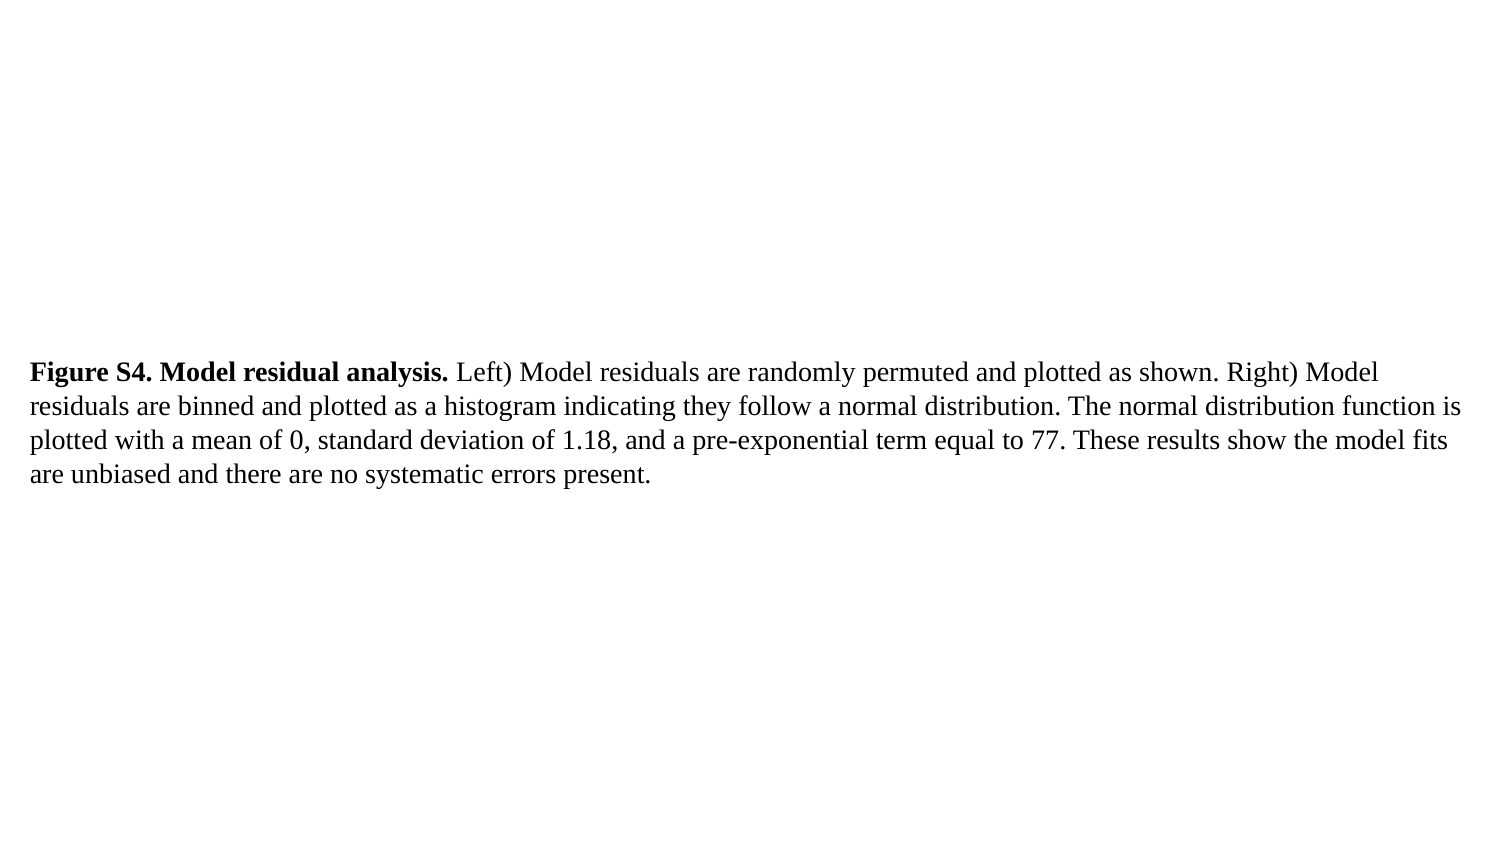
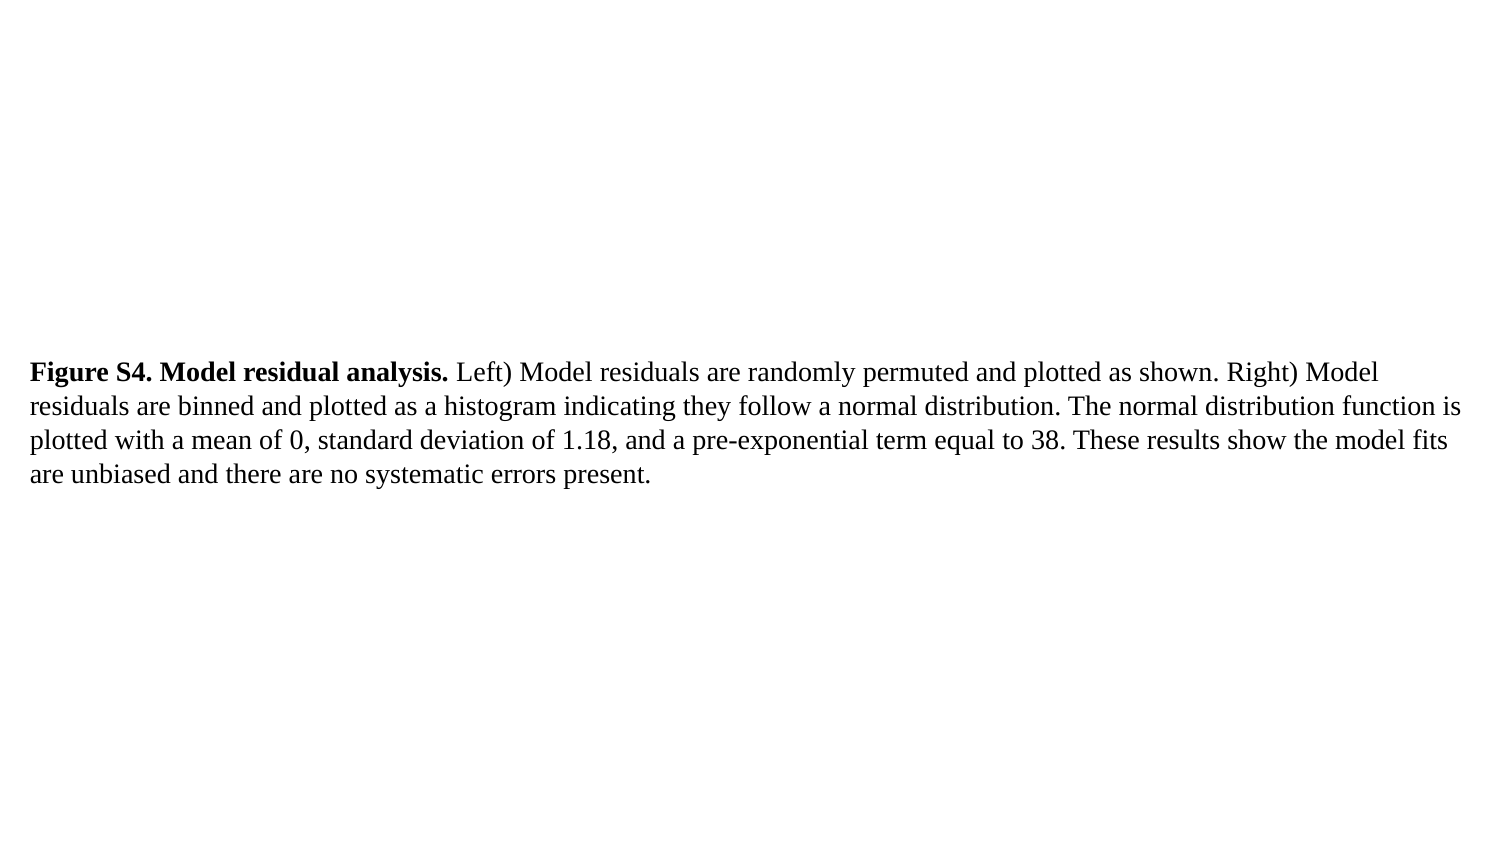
77: 77 -> 38
